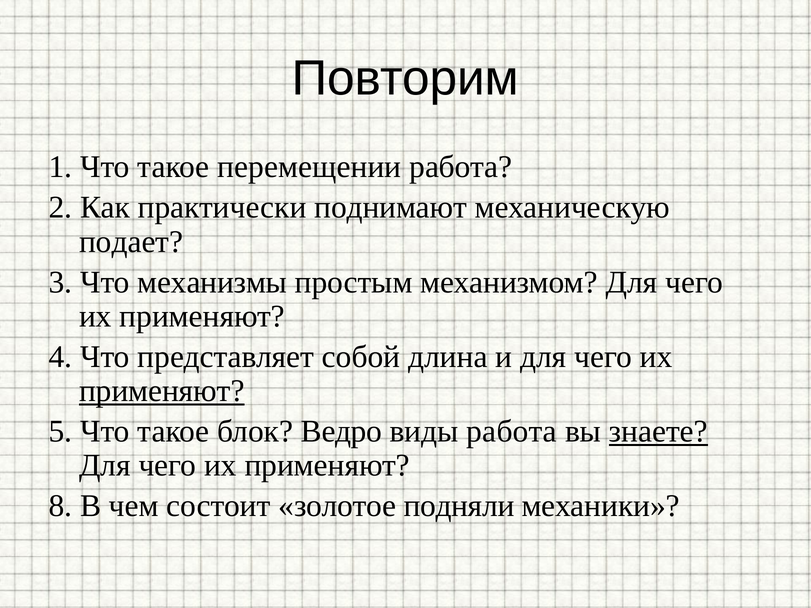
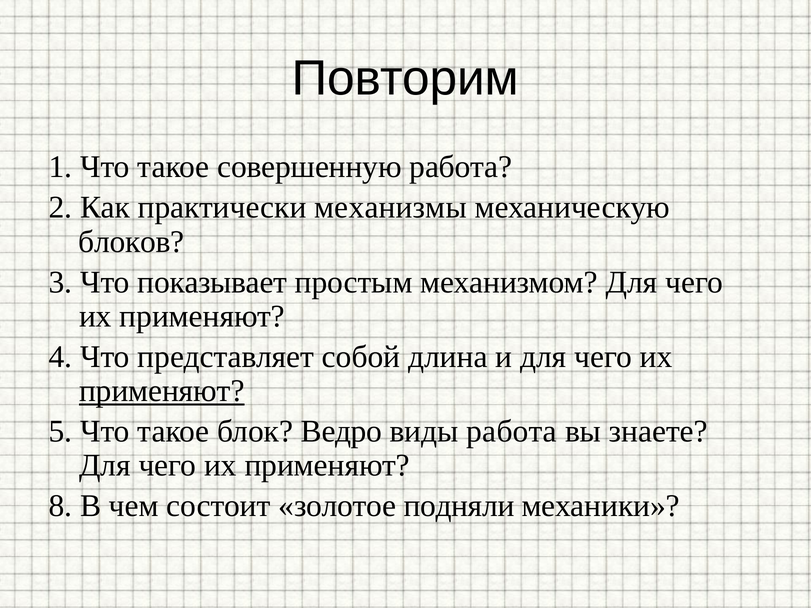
перемещении: перемещении -> совершенную
поднимают: поднимают -> механизмы
подает: подает -> блоков
механизмы: механизмы -> показывает
знаете underline: present -> none
